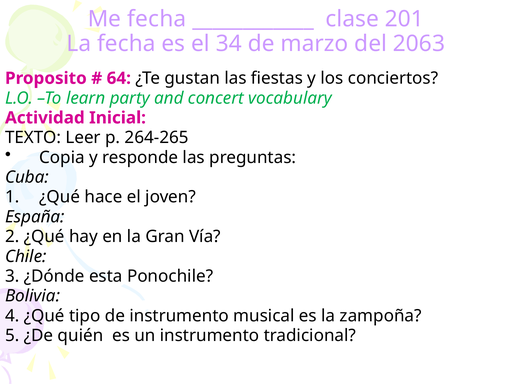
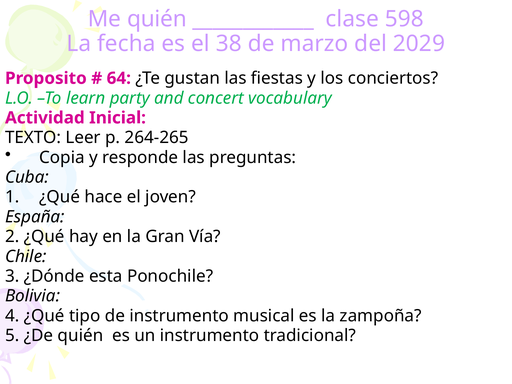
Me fecha: fecha -> quién
201: 201 -> 598
34: 34 -> 38
2063: 2063 -> 2029
